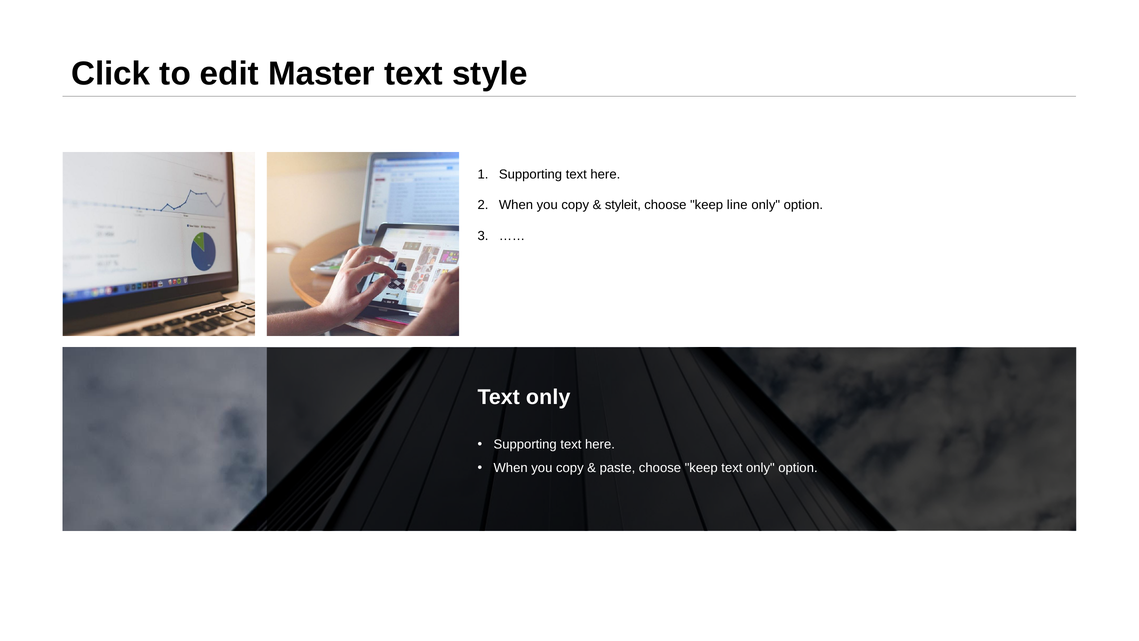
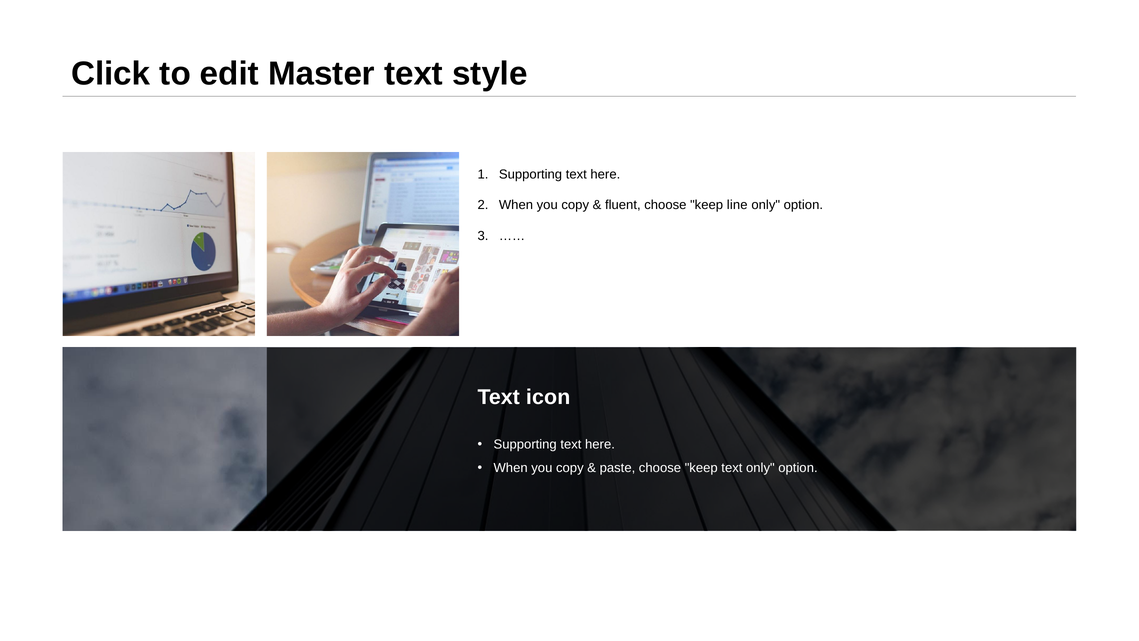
styleit: styleit -> fluent
only at (548, 397): only -> icon
